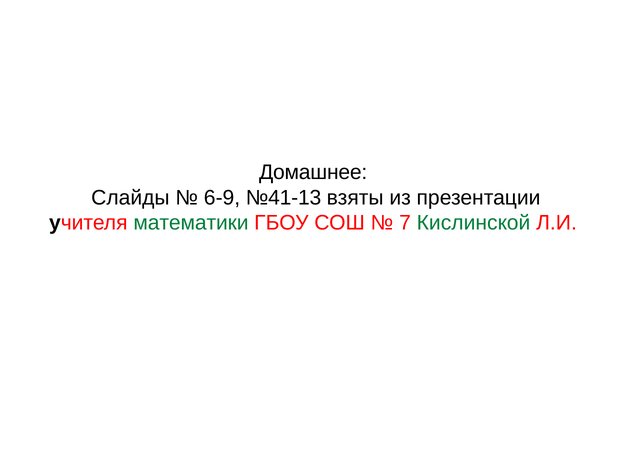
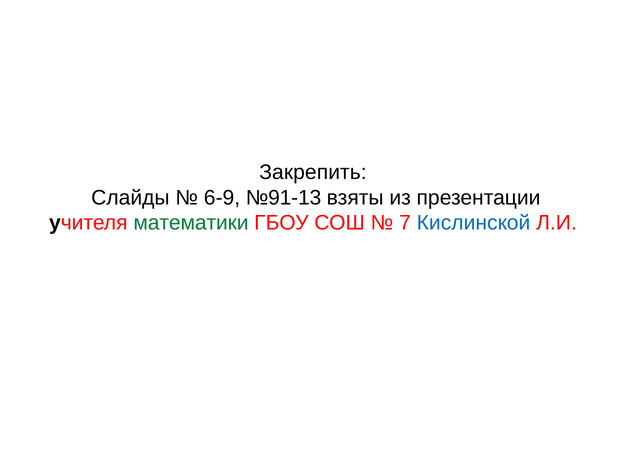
Домашнее: Домашнее -> Закрепить
№41-13: №41-13 -> №91-13
Кислинской colour: green -> blue
